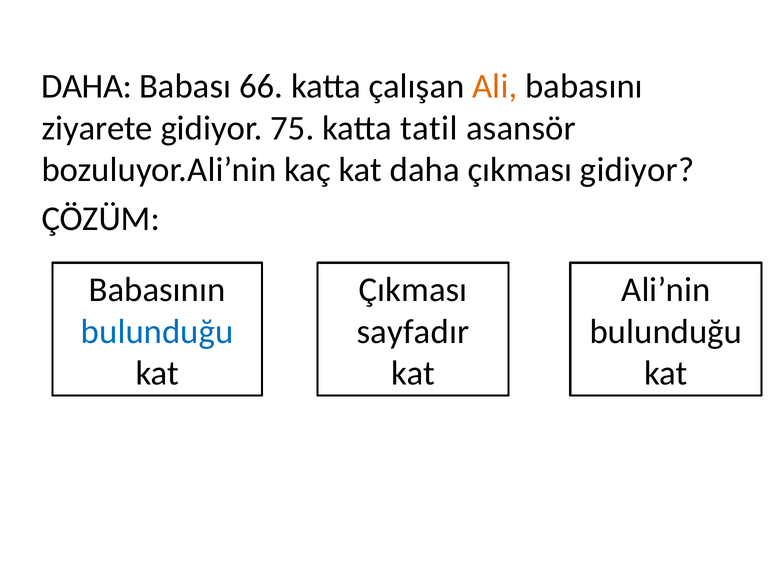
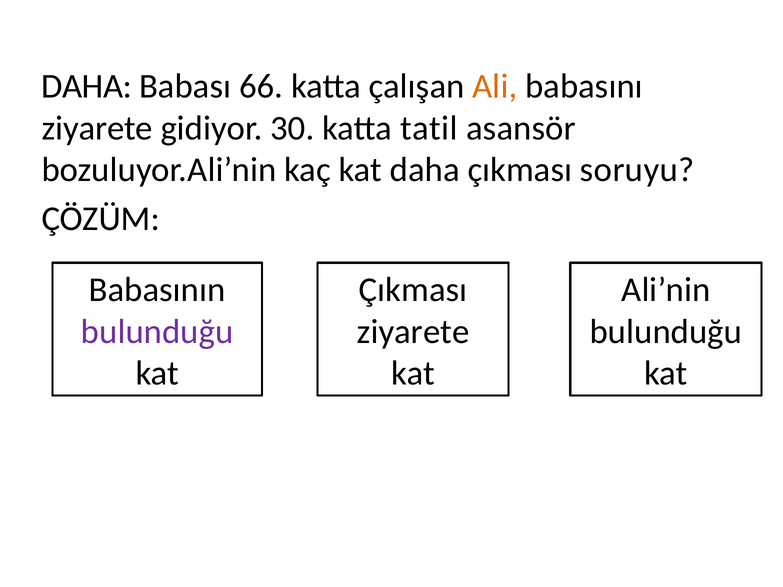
75: 75 -> 30
çıkması gidiyor: gidiyor -> soruyu
bulunduğu at (157, 332) colour: blue -> purple
sayfadır at (413, 332): sayfadır -> ziyarete
